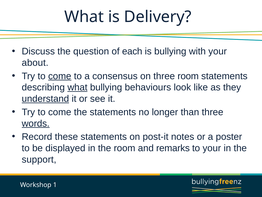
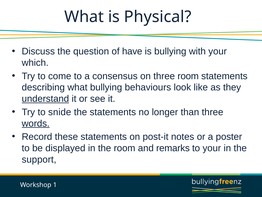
Delivery: Delivery -> Physical
each: each -> have
about: about -> which
come at (60, 76) underline: present -> none
what at (77, 87) underline: present -> none
come at (60, 112): come -> snide
